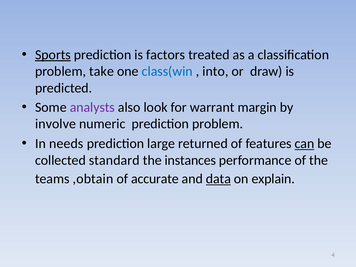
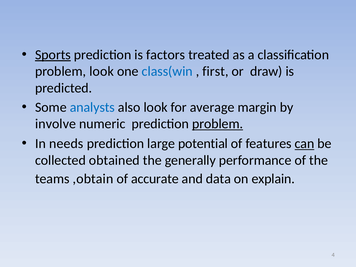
problem take: take -> look
into: into -> first
analysts colour: purple -> blue
warrant: warrant -> average
problem at (218, 124) underline: none -> present
returned: returned -> potential
standard: standard -> obtained
instances: instances -> generally
data underline: present -> none
